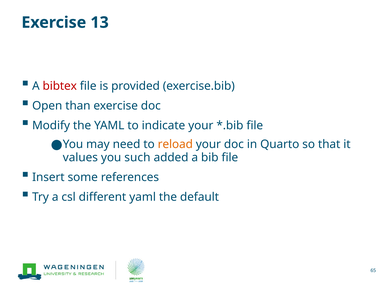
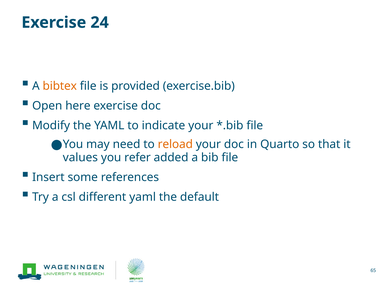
13: 13 -> 24
bibtex colour: red -> orange
than: than -> here
such: such -> refer
